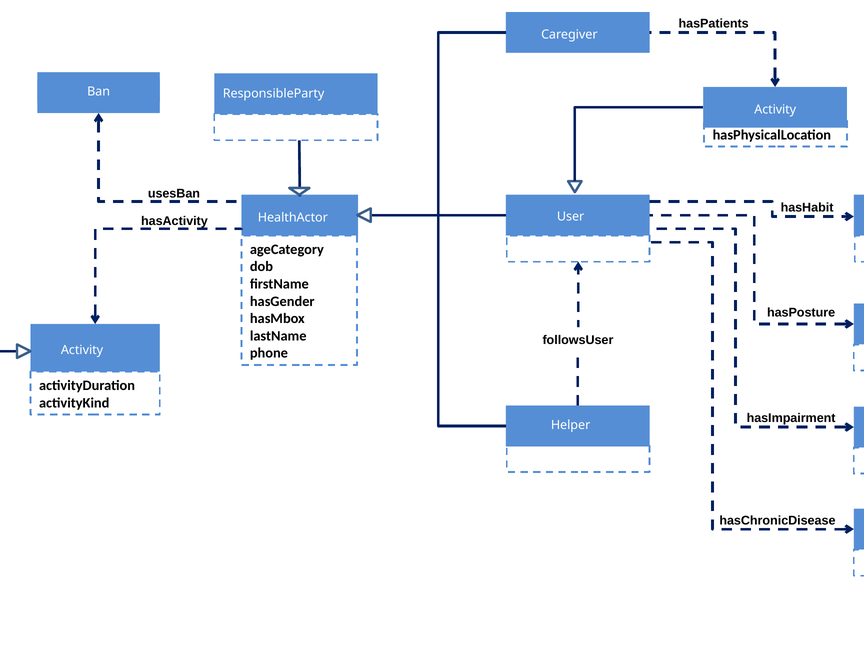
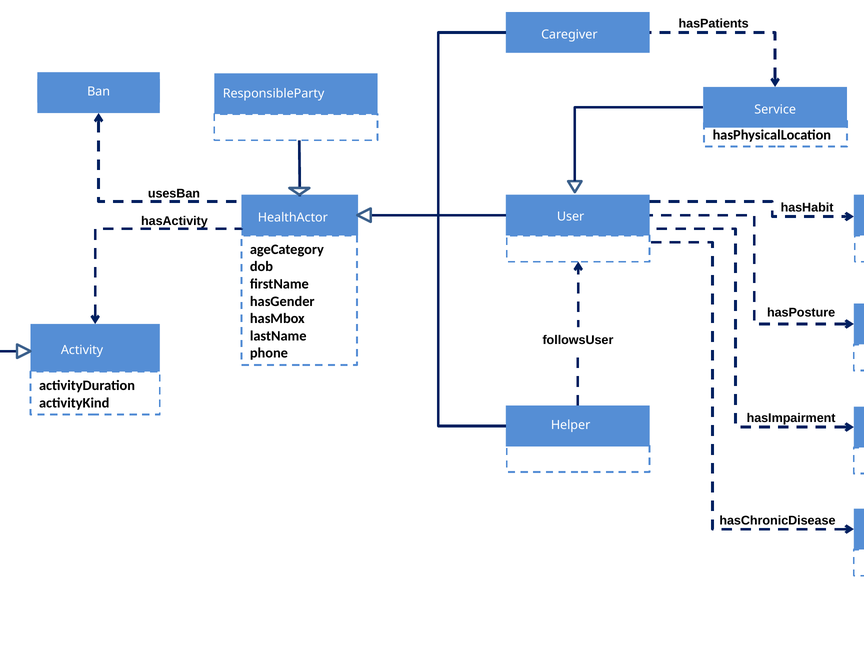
Activity at (775, 110): Activity -> Service
